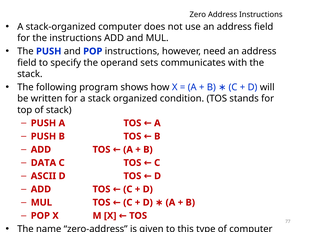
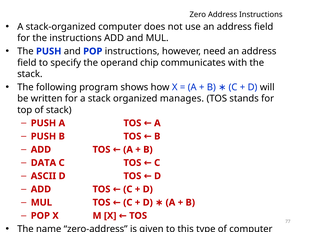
sets: sets -> chip
condition: condition -> manages
